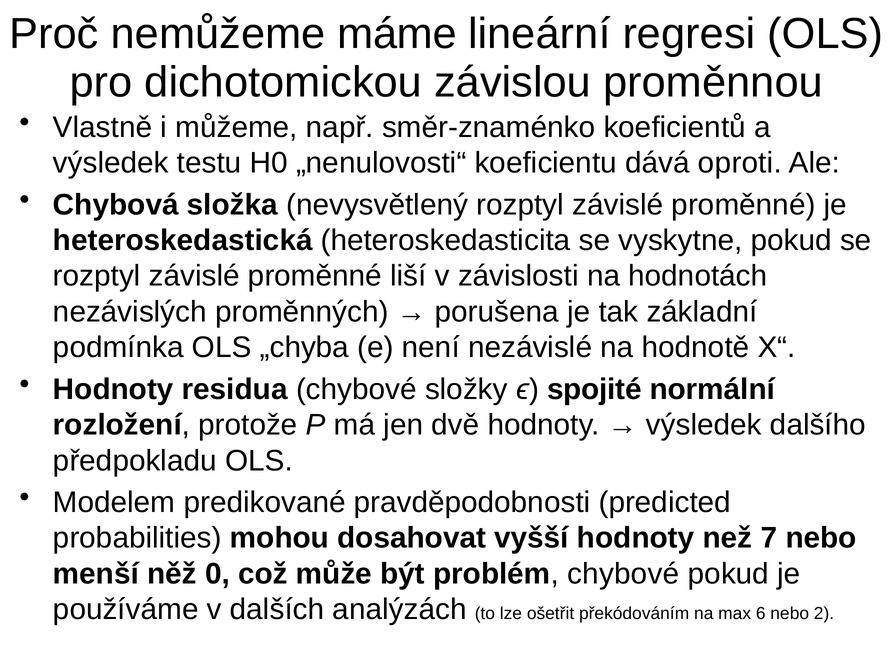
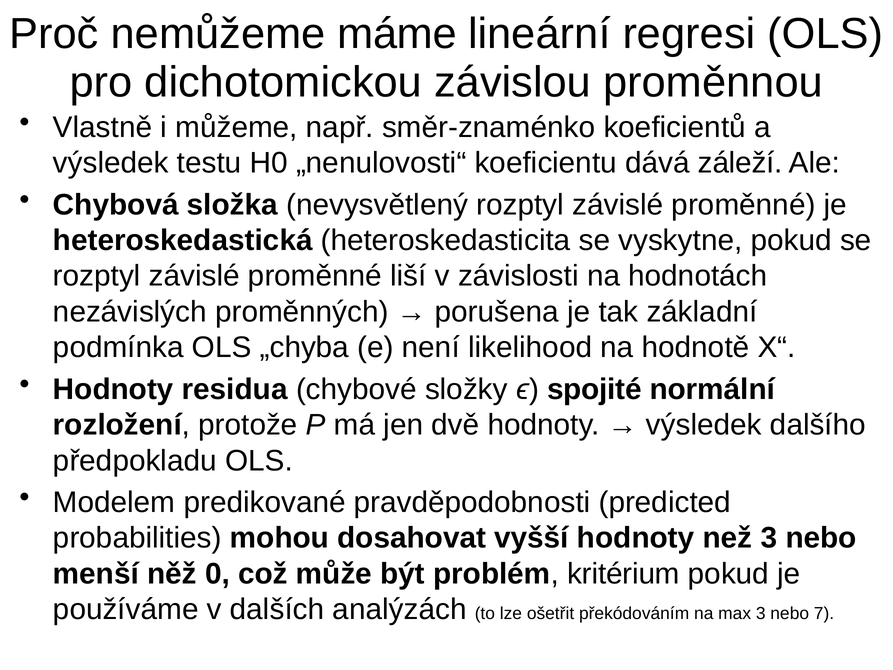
oproti: oproti -> záleží
nezávislé: nezávislé -> likelihood
než 7: 7 -> 3
problém chybové: chybové -> kritérium
max 6: 6 -> 3
2: 2 -> 7
